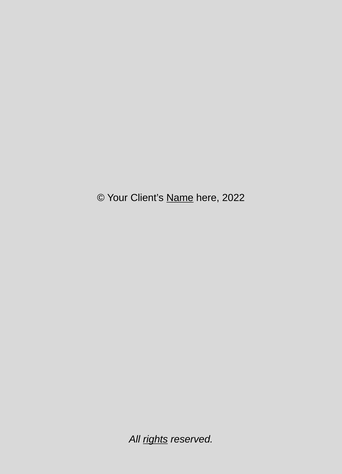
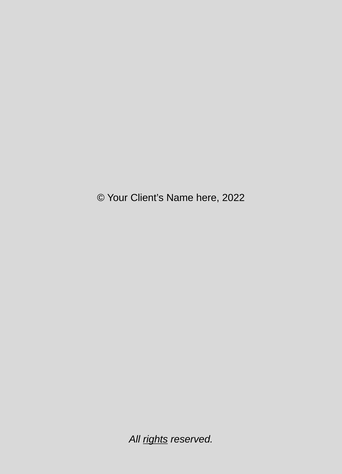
Name underline: present -> none
